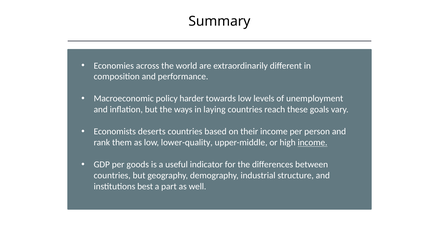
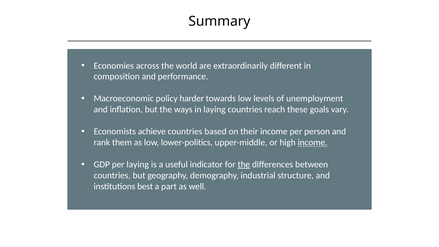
deserts: deserts -> achieve
lower-quality: lower-quality -> lower-politics
per goods: goods -> laying
the at (244, 164) underline: none -> present
